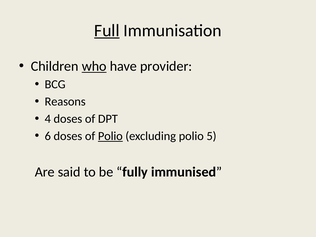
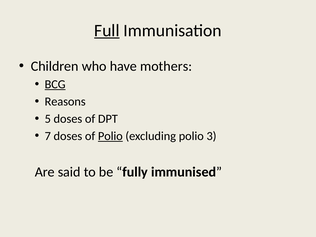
who underline: present -> none
provider: provider -> mothers
BCG underline: none -> present
4: 4 -> 5
6: 6 -> 7
5: 5 -> 3
